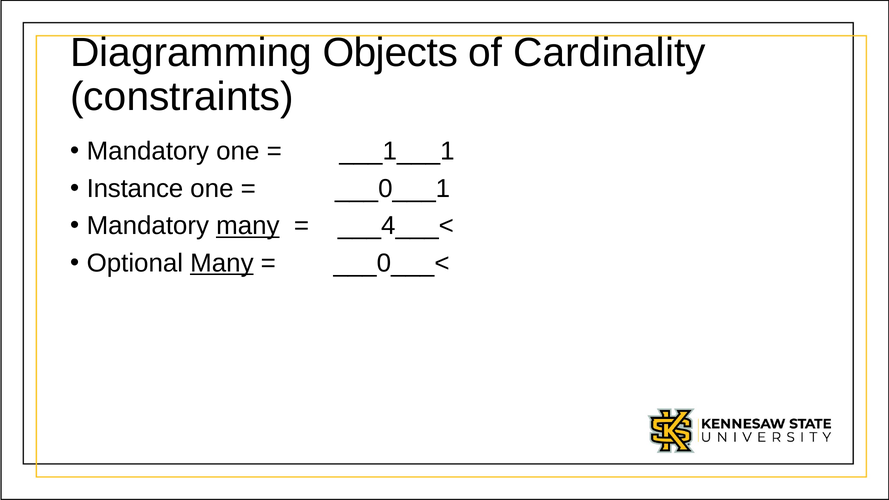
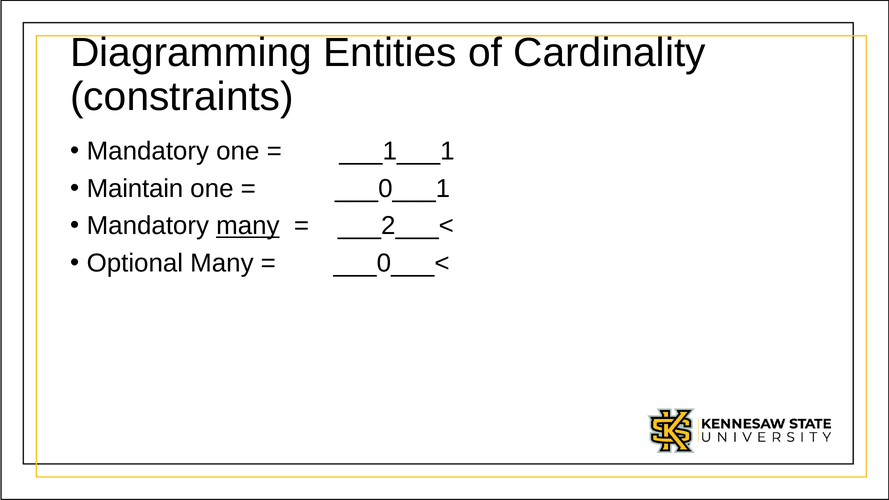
Objects: Objects -> Entities
Instance: Instance -> Maintain
___4___<: ___4___< -> ___2___<
Many at (222, 263) underline: present -> none
